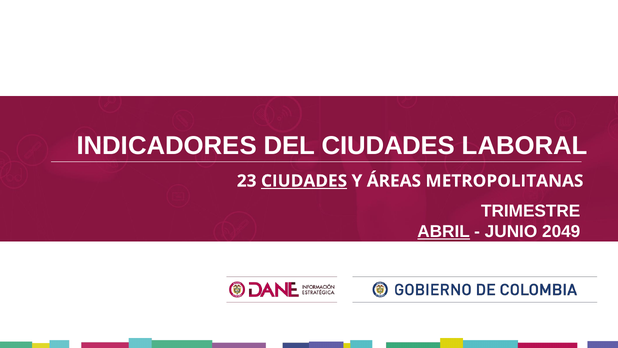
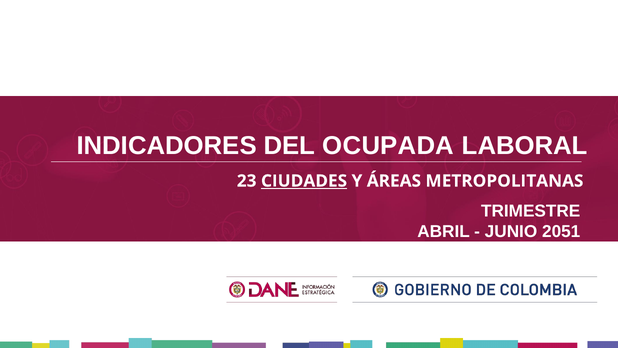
DEL CIUDADES: CIUDADES -> OCUPADA
ABRIL underline: present -> none
2049: 2049 -> 2051
